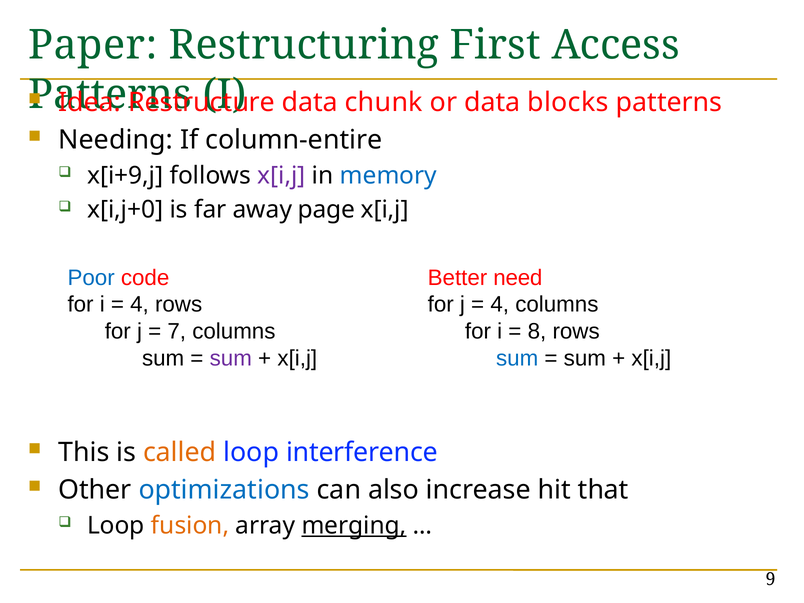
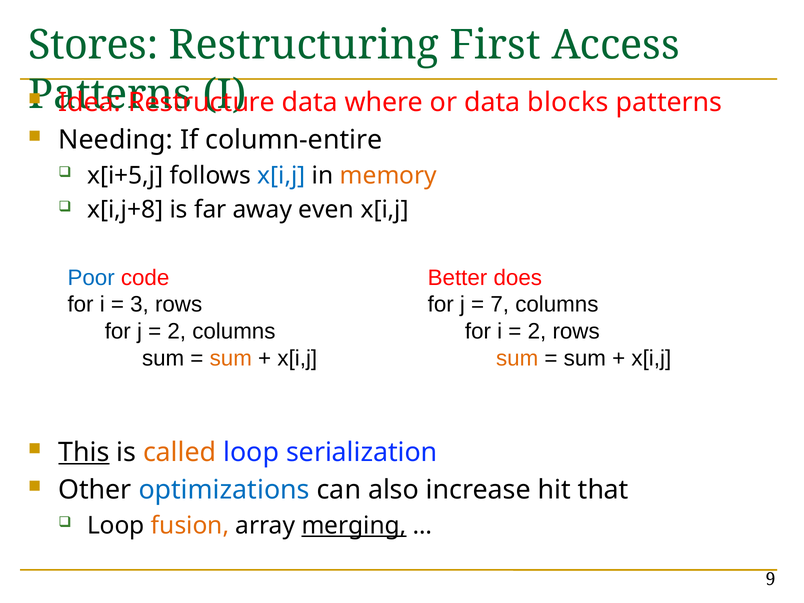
Paper: Paper -> Stores
chunk: chunk -> where
x[i+9,j: x[i+9,j -> x[i+5,j
x[i,j at (281, 175) colour: purple -> blue
memory colour: blue -> orange
x[i,j+0: x[i,j+0 -> x[i,j+8
page: page -> even
need: need -> does
4 at (139, 305): 4 -> 3
4 at (500, 305): 4 -> 7
7 at (177, 331): 7 -> 2
8 at (537, 331): 8 -> 2
sum at (231, 358) colour: purple -> orange
sum at (517, 358) colour: blue -> orange
This underline: none -> present
interference: interference -> serialization
